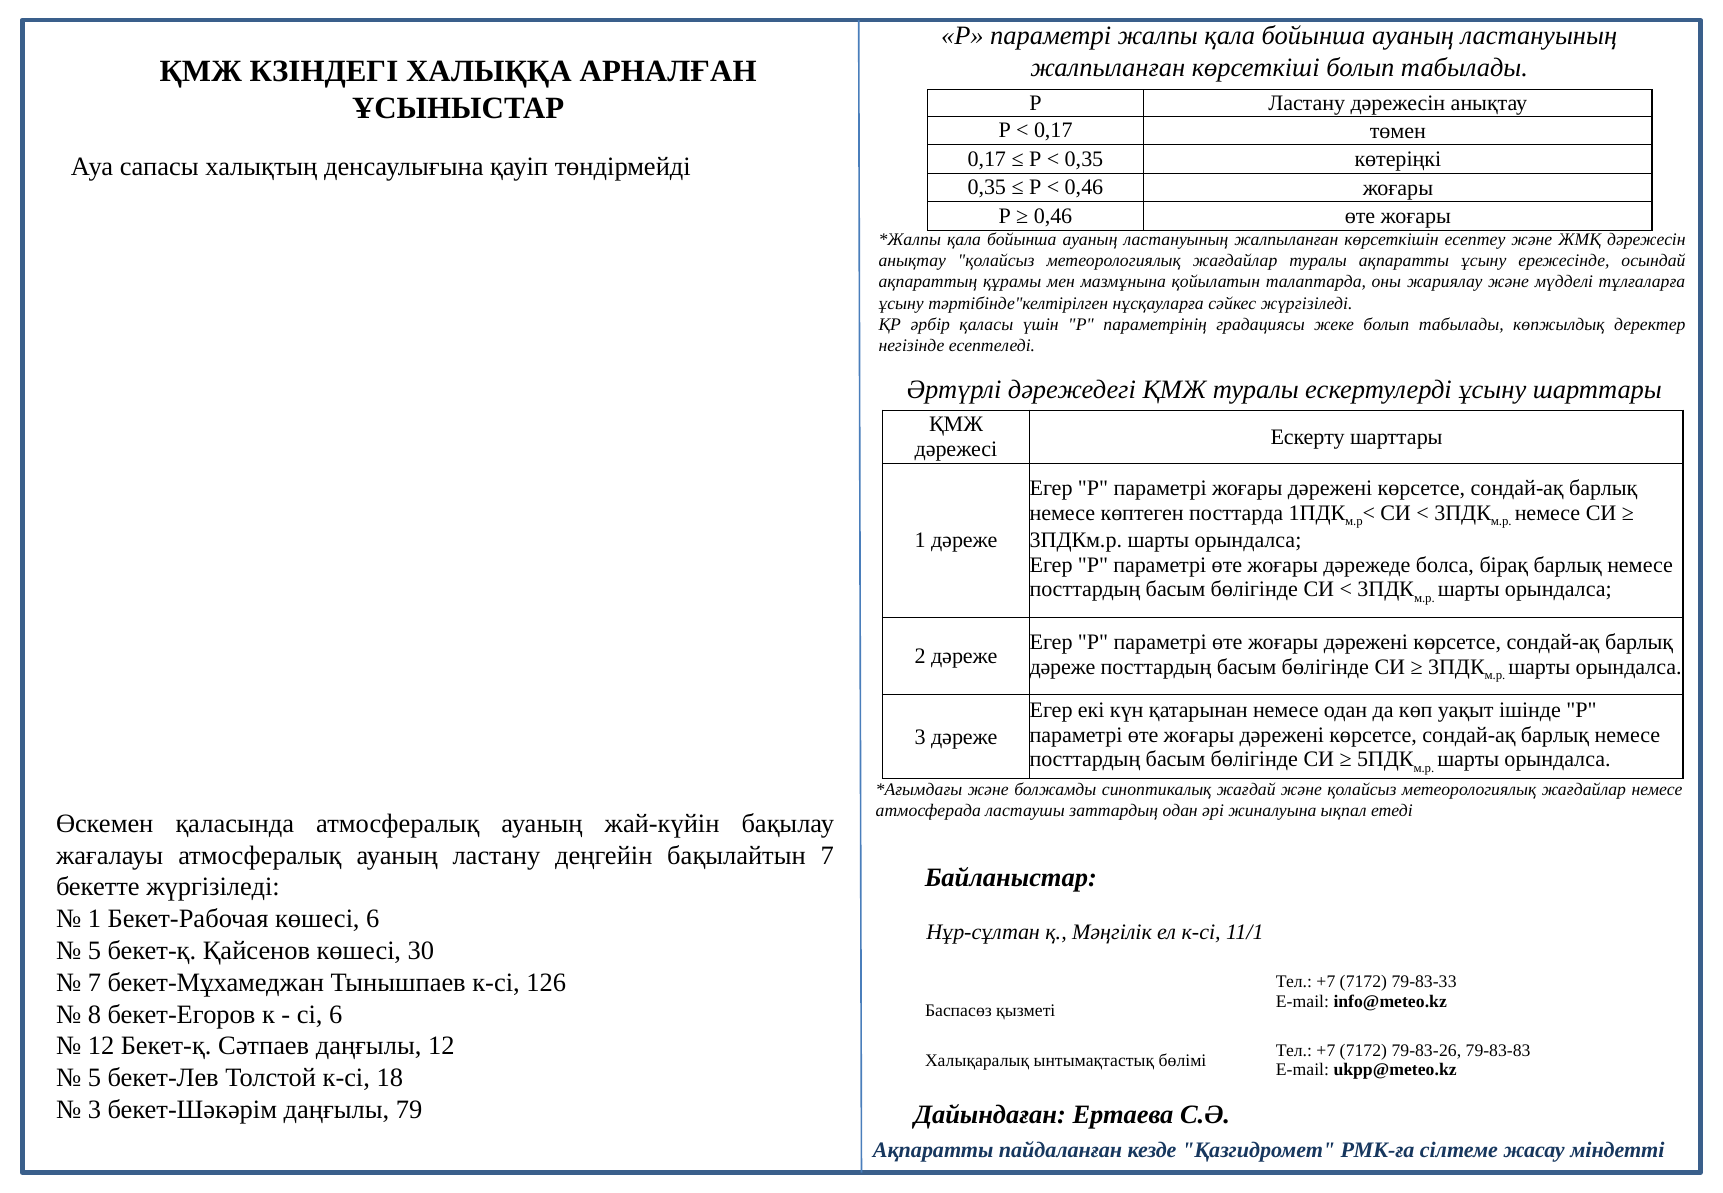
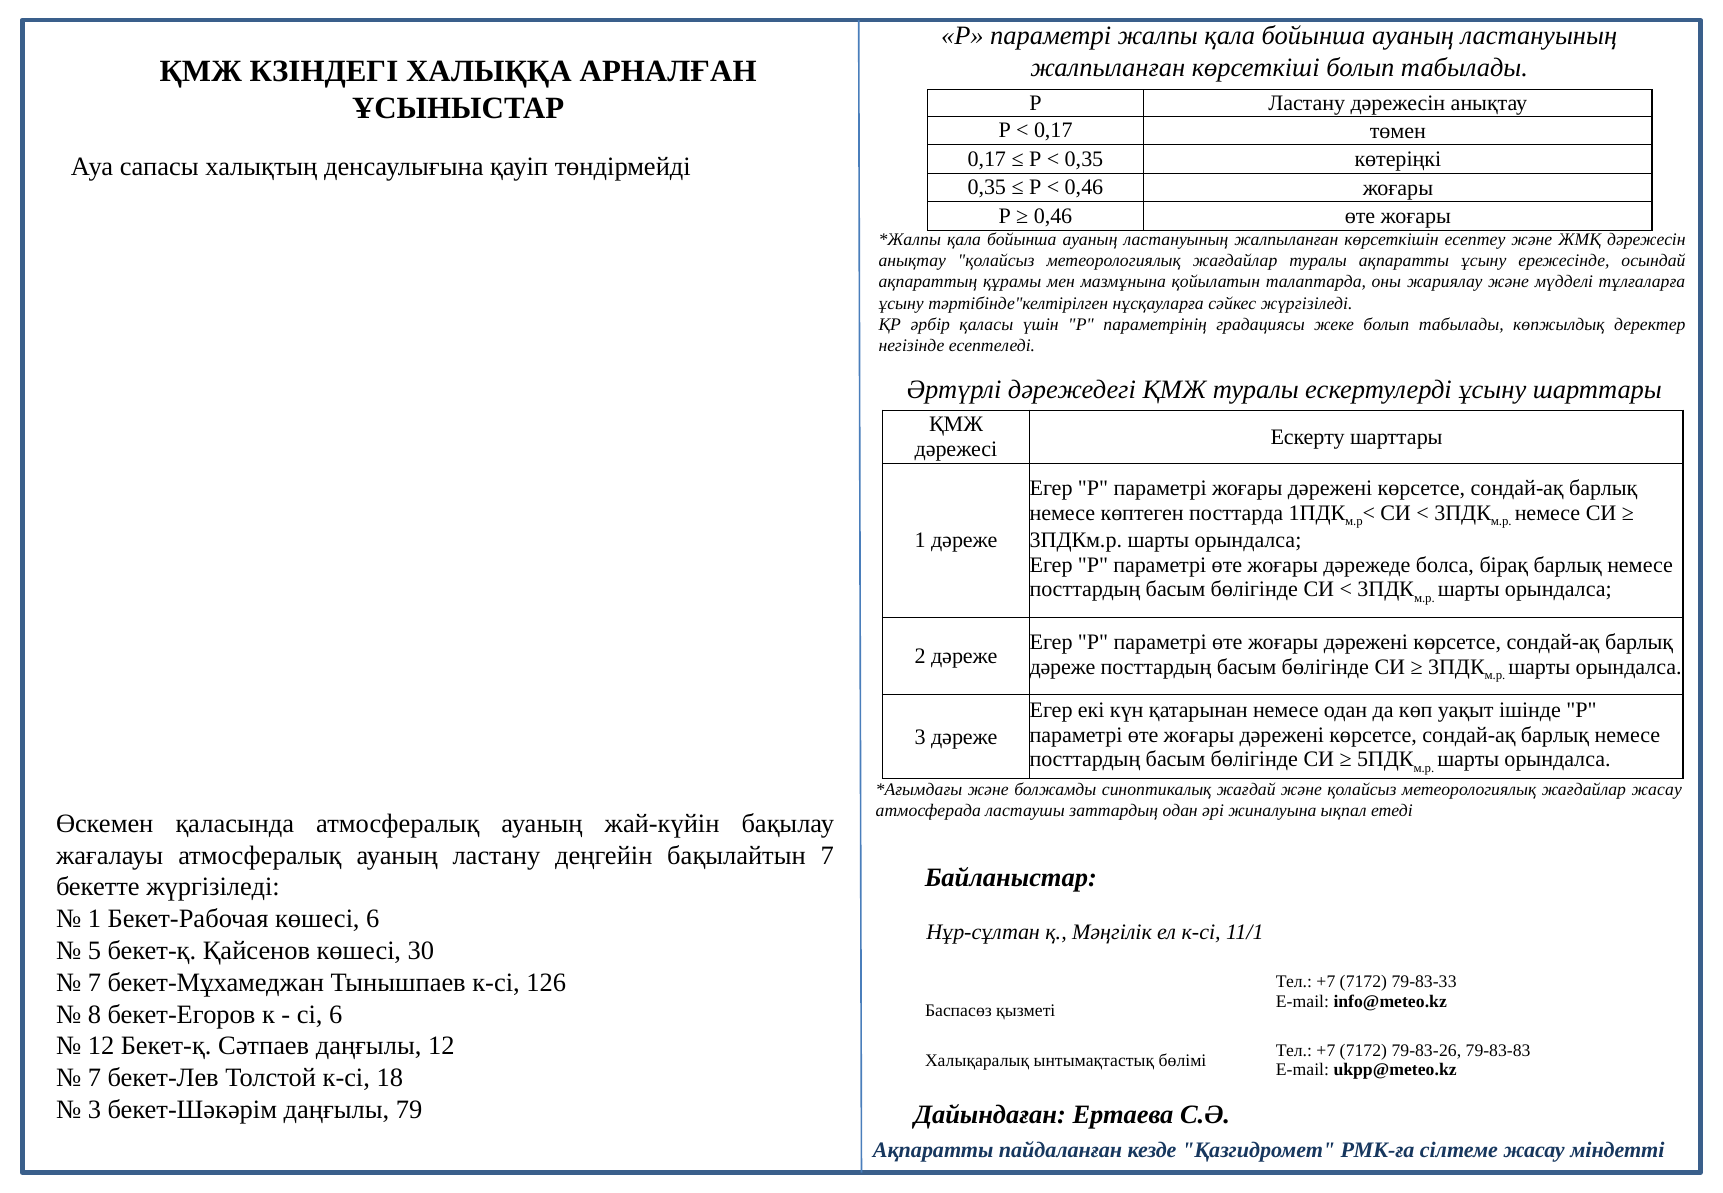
жағдайлар немесе: немесе -> жасау
5 at (94, 1078): 5 -> 7
